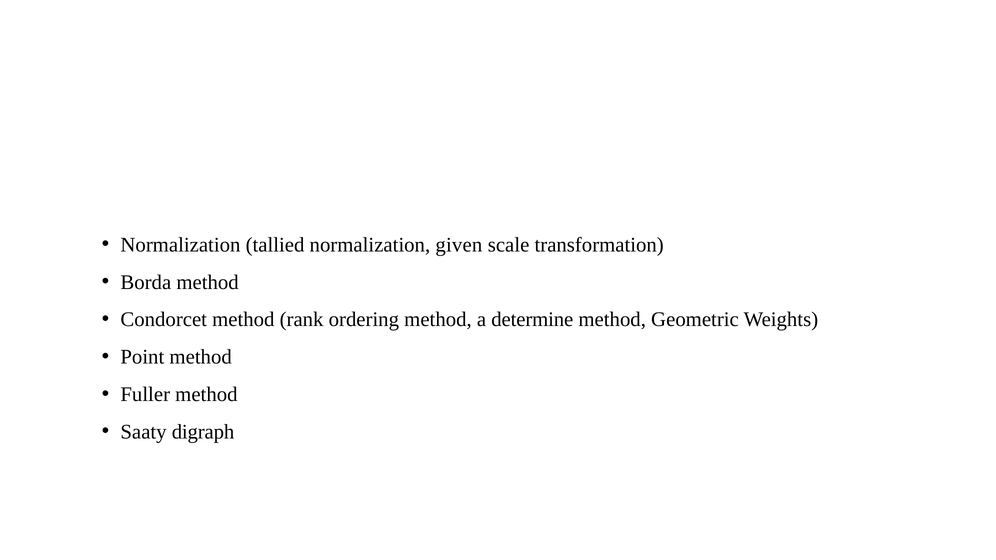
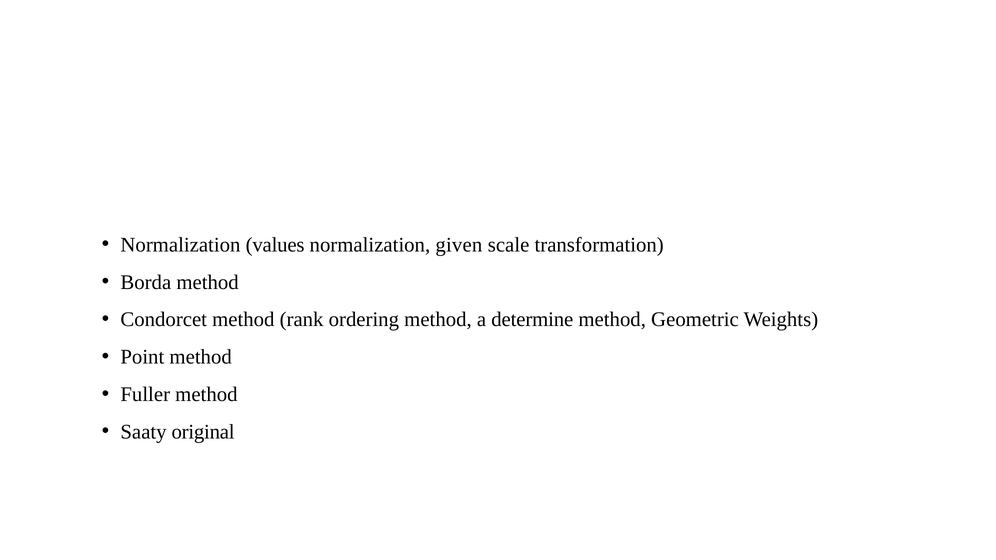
tallied: tallied -> values
digraph: digraph -> original
